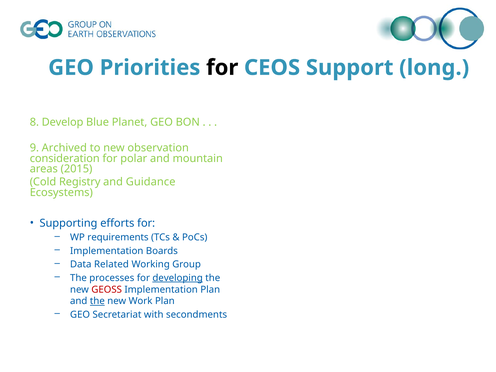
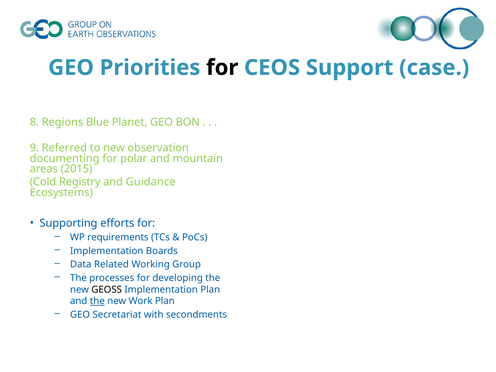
long: long -> case
Develop: Develop -> Regions
Archived: Archived -> Referred
consideration: consideration -> documenting
developing underline: present -> none
GEOSS colour: red -> black
